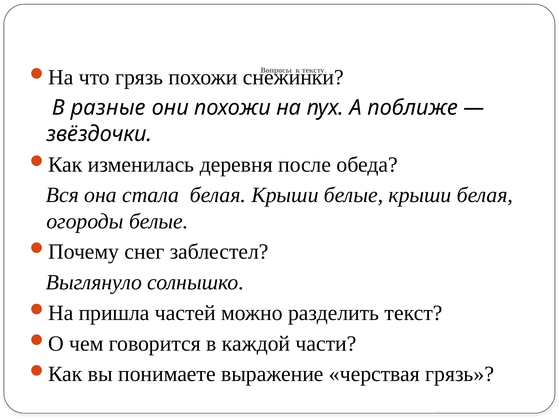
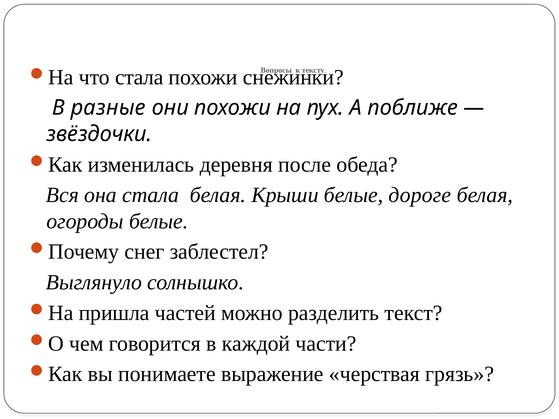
что грязь: грязь -> стала
белые крыши: крыши -> дороге
